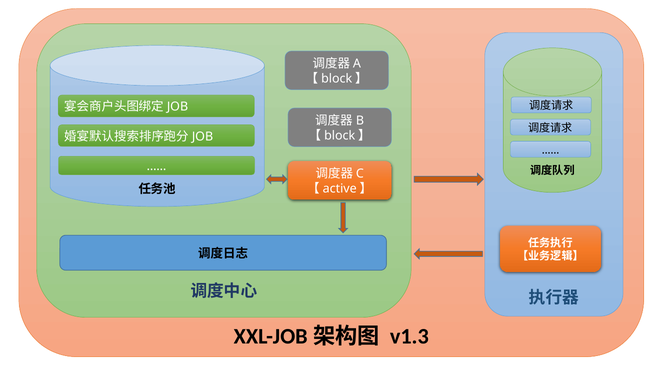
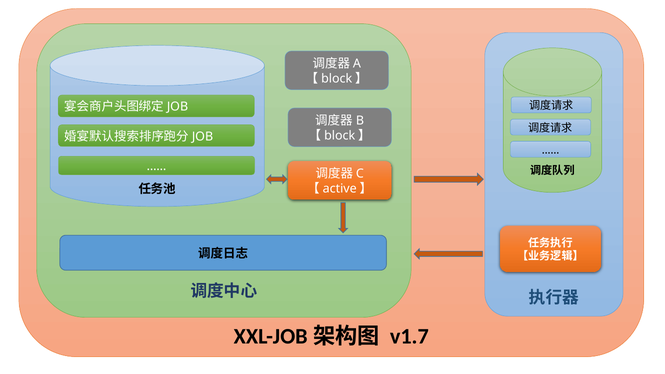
v1.3: v1.3 -> v1.7
